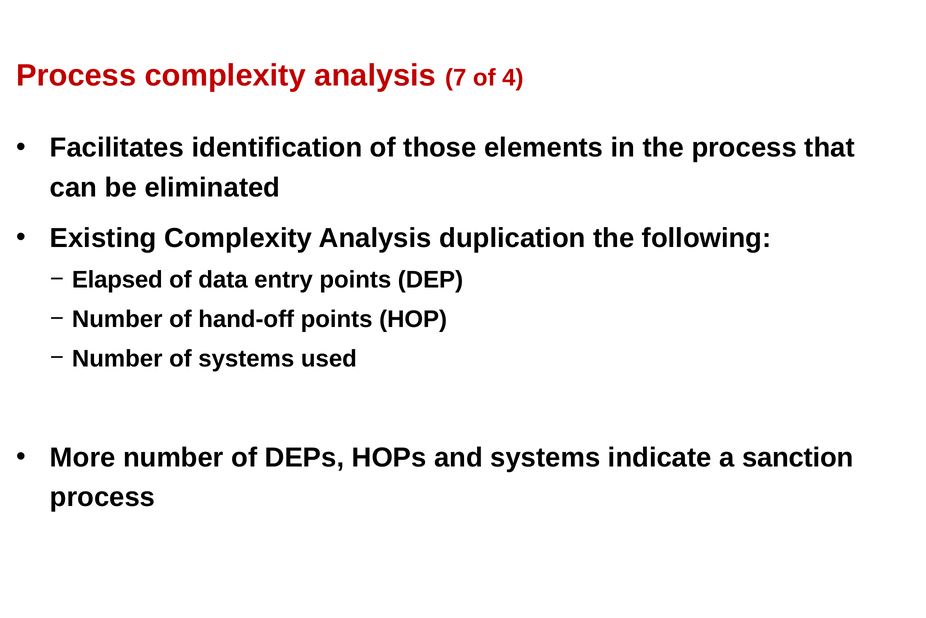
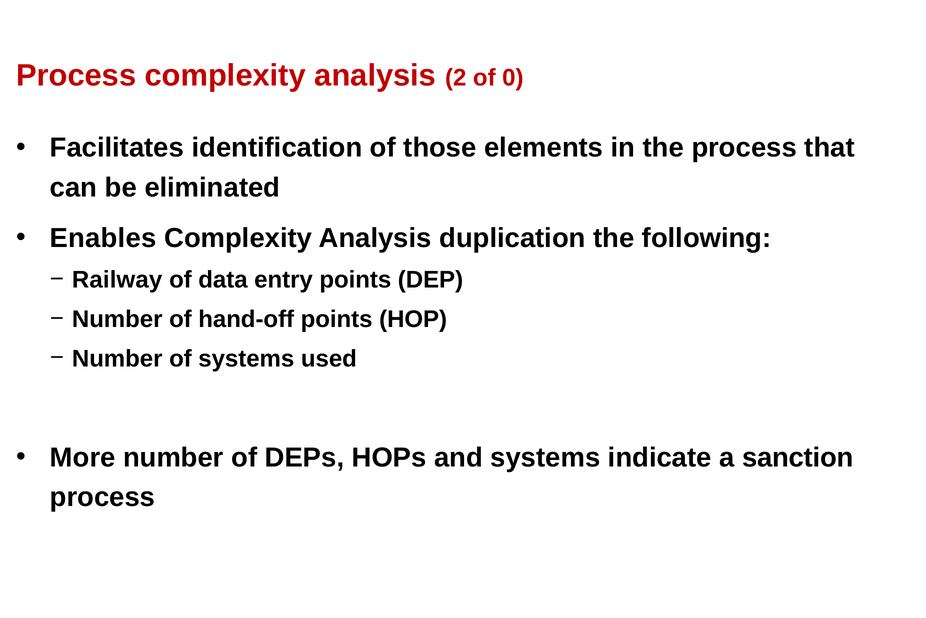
7: 7 -> 2
4: 4 -> 0
Existing: Existing -> Enables
Elapsed: Elapsed -> Railway
